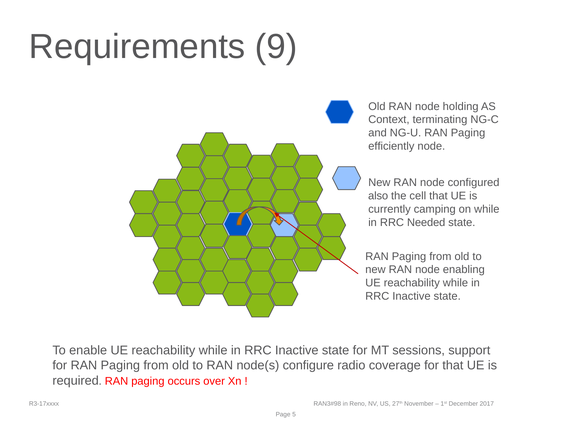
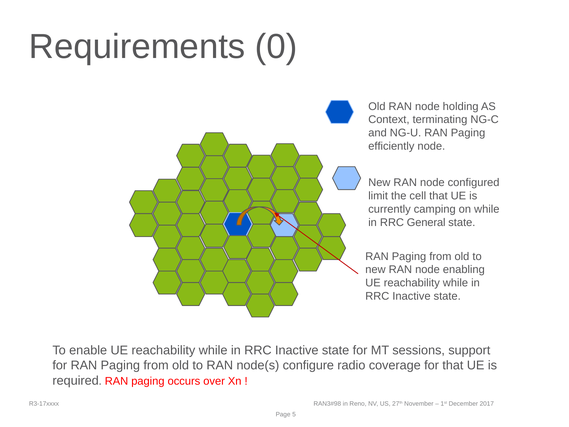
9: 9 -> 0
also: also -> limit
Needed: Needed -> General
